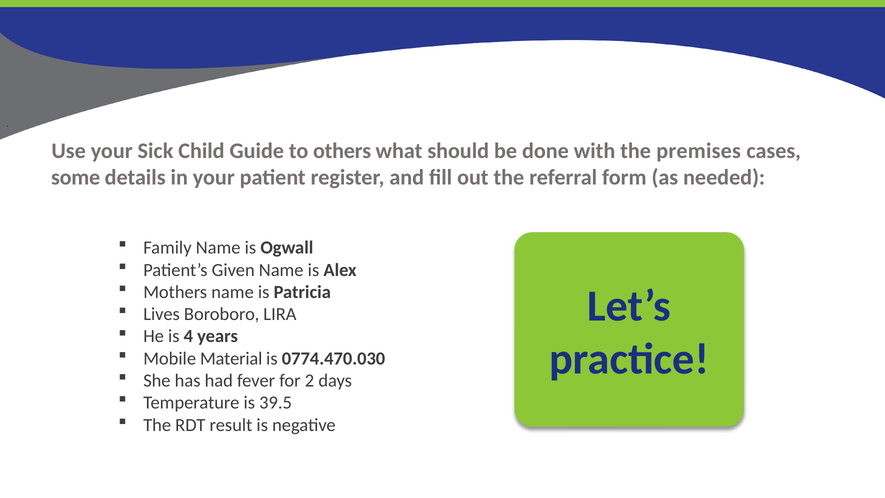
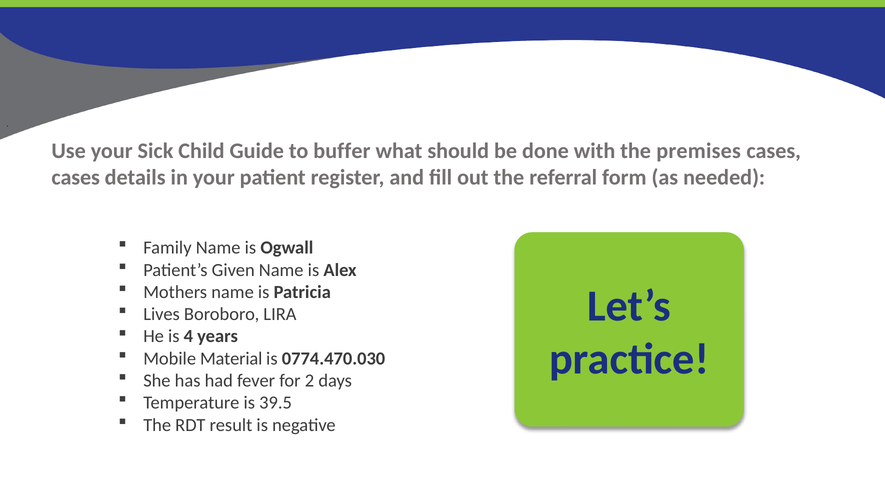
others: others -> buffer
some at (76, 178): some -> cases
